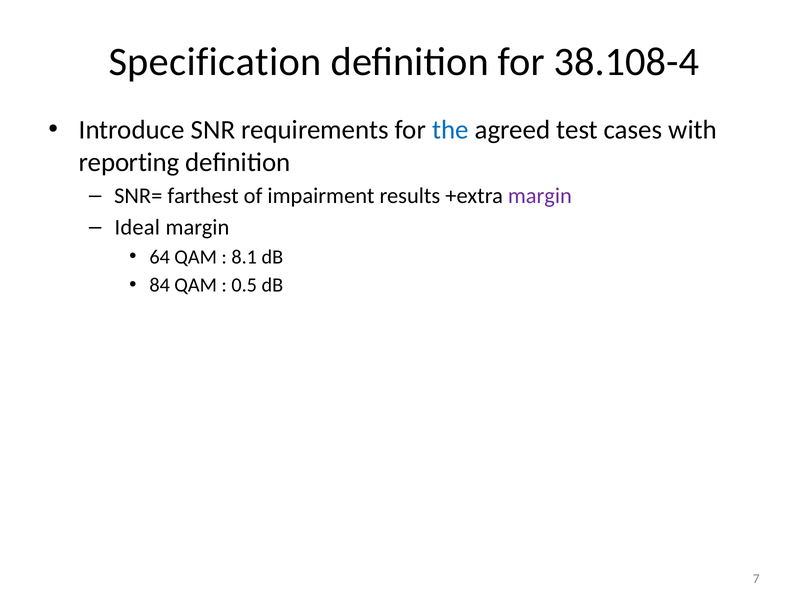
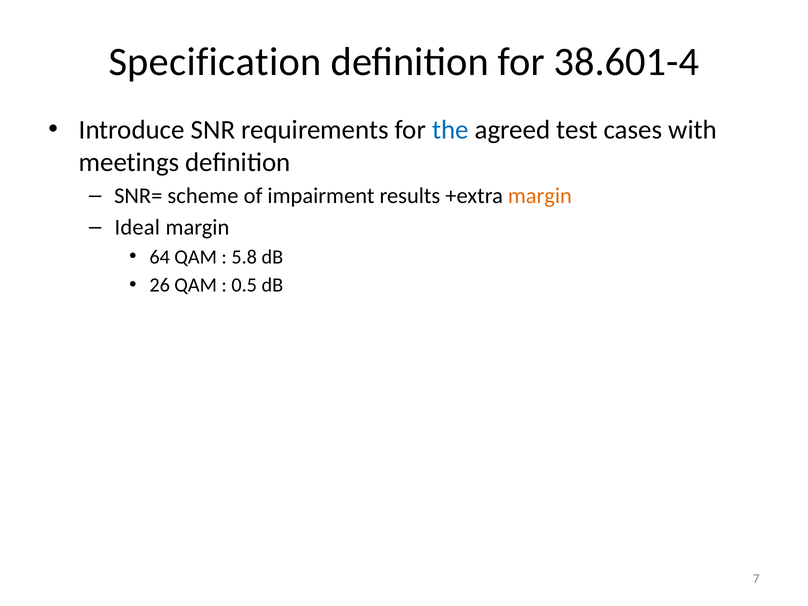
38.108-4: 38.108-4 -> 38.601-4
reporting: reporting -> meetings
farthest: farthest -> scheme
margin at (540, 196) colour: purple -> orange
8.1: 8.1 -> 5.8
84: 84 -> 26
